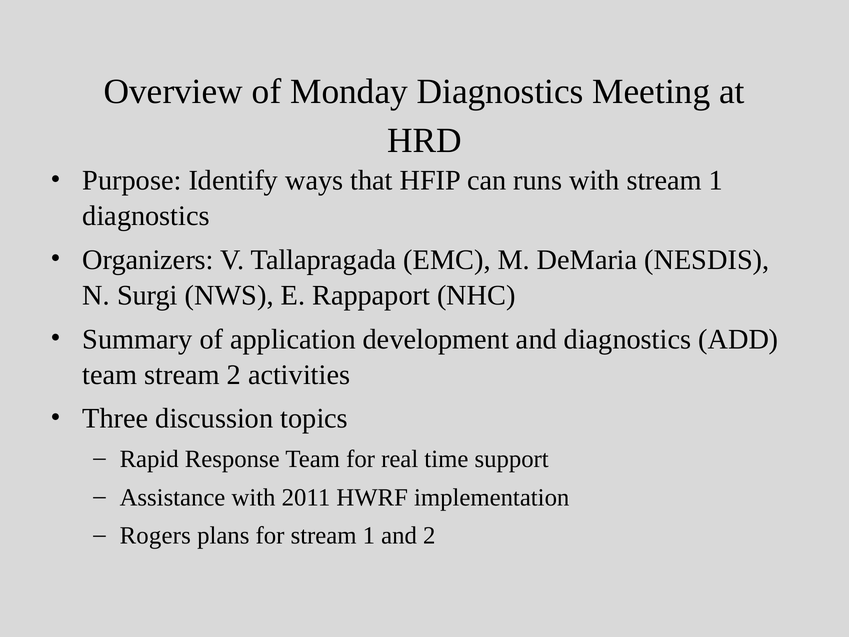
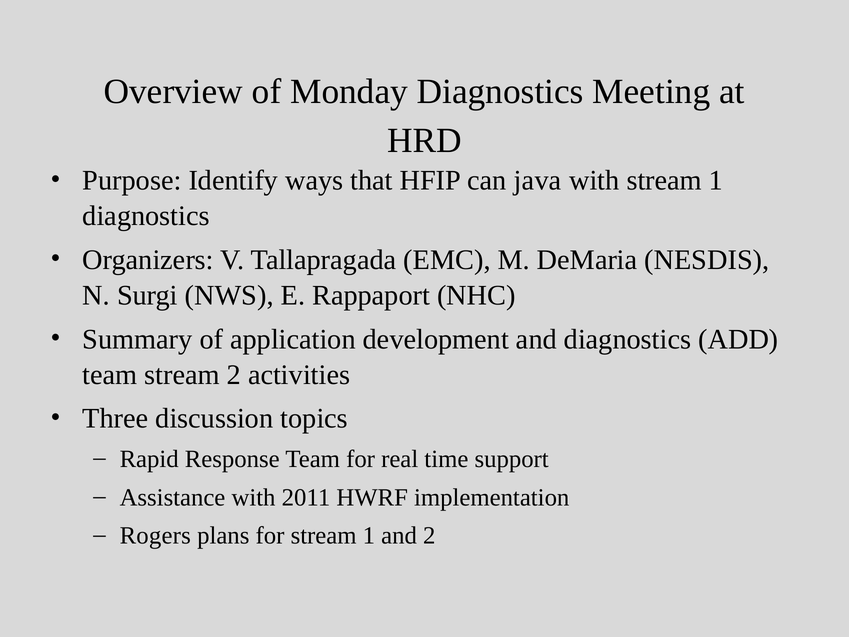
runs: runs -> java
